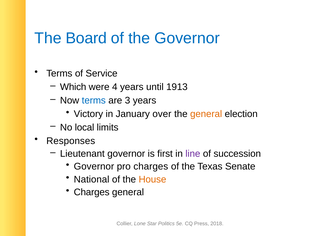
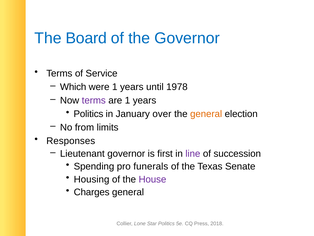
were 4: 4 -> 1
1913: 1913 -> 1978
terms at (94, 100) colour: blue -> purple
are 3: 3 -> 1
Victory at (88, 114): Victory -> Politics
local: local -> from
Governor at (94, 166): Governor -> Spending
pro charges: charges -> funerals
National: National -> Housing
House colour: orange -> purple
